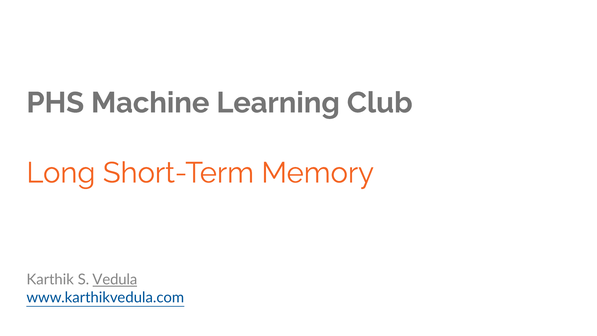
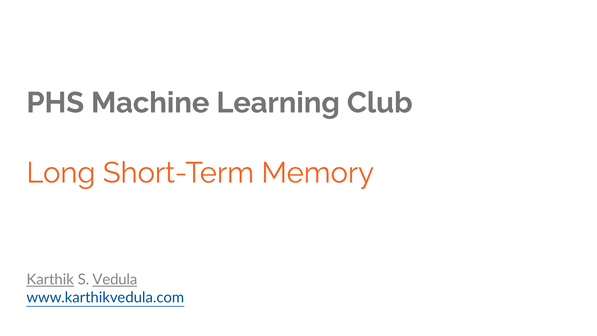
Karthik underline: none -> present
